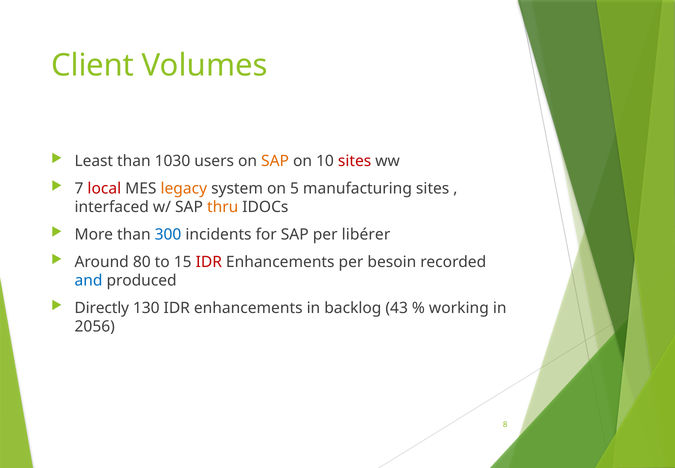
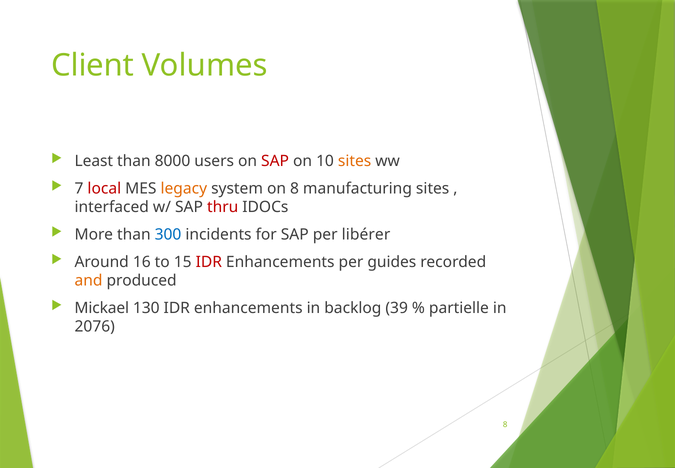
1030: 1030 -> 8000
SAP at (275, 161) colour: orange -> red
sites at (355, 161) colour: red -> orange
on 5: 5 -> 8
thru colour: orange -> red
80: 80 -> 16
besoin: besoin -> guides
and colour: blue -> orange
Directly: Directly -> Mickael
43: 43 -> 39
working: working -> partielle
2056: 2056 -> 2076
